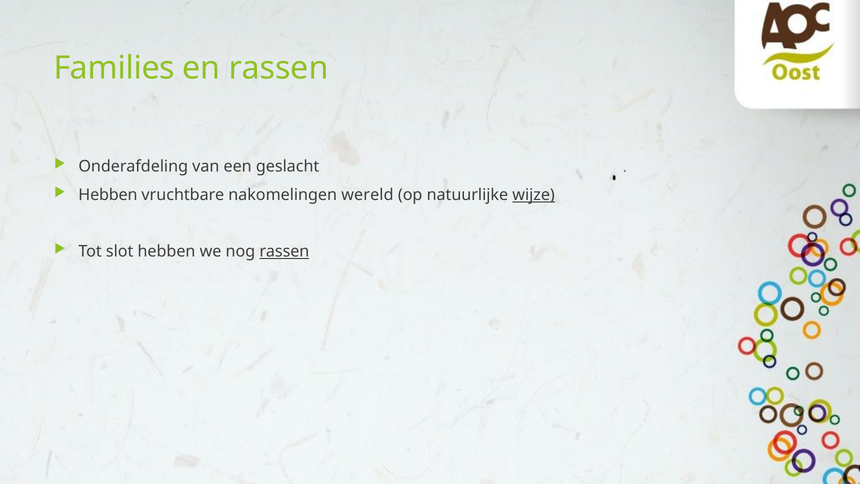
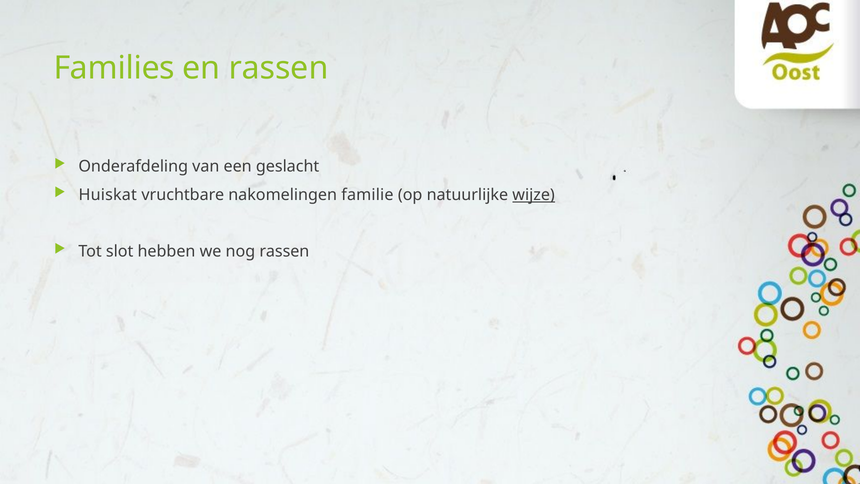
Hebben at (108, 195): Hebben -> Huiskat
wereld: wereld -> familie
rassen at (284, 251) underline: present -> none
